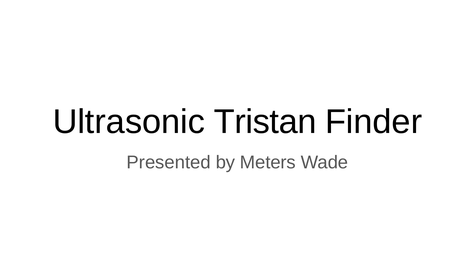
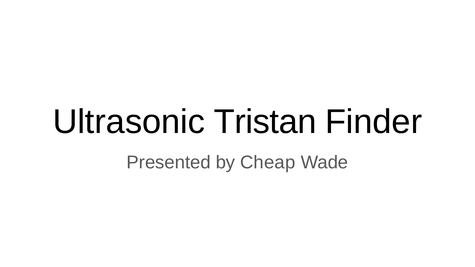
Meters: Meters -> Cheap
